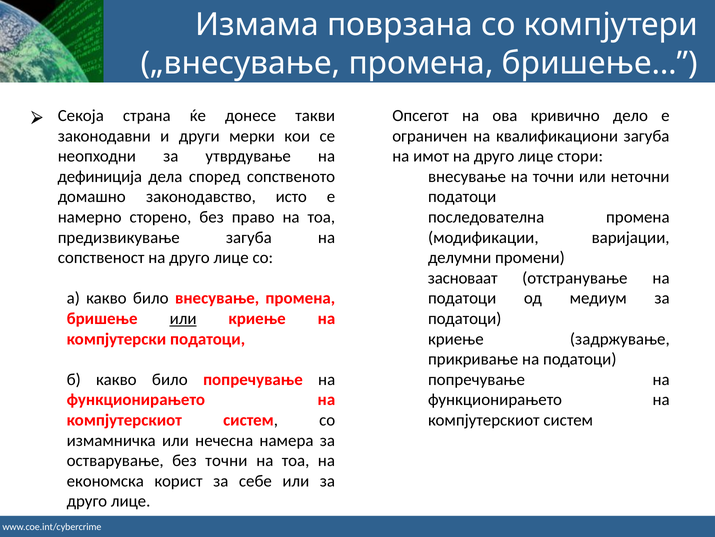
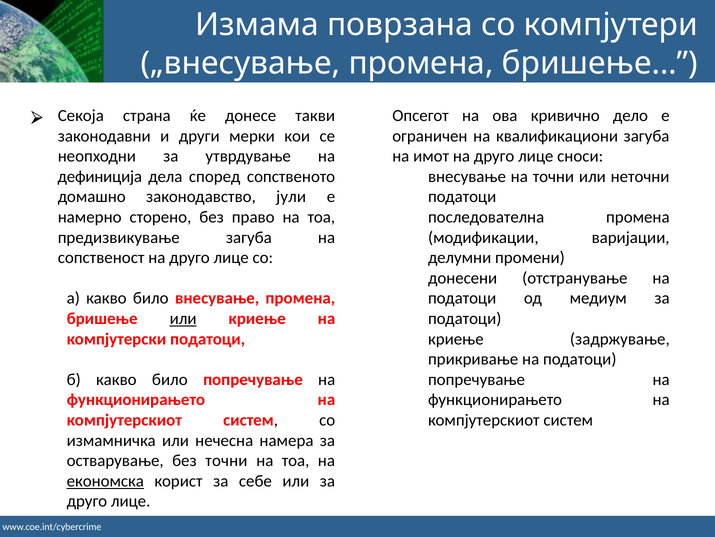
стори: стори -> сноси
исто: исто -> јули
засноваат: засноваат -> донесени
економска underline: none -> present
